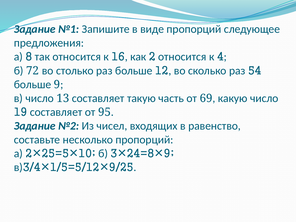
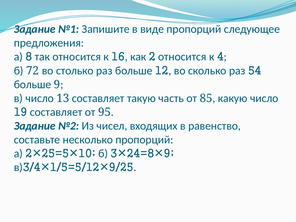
69: 69 -> 85
